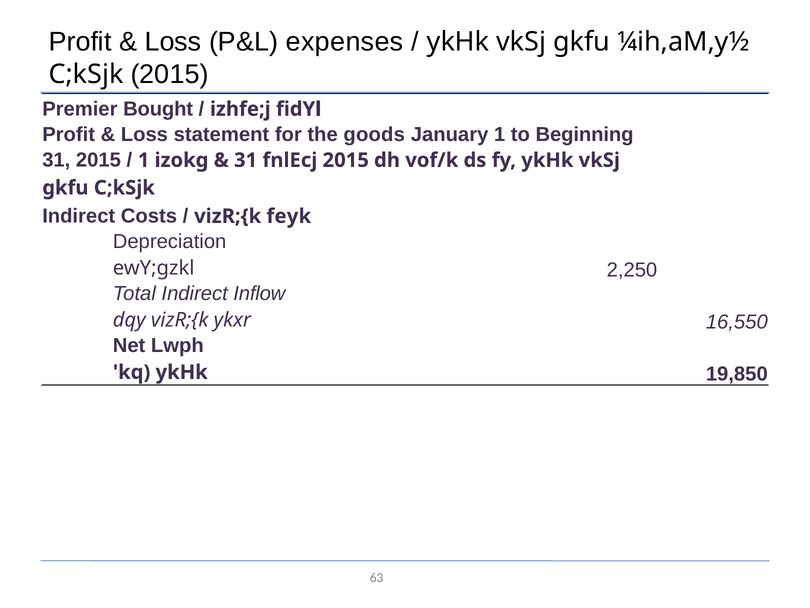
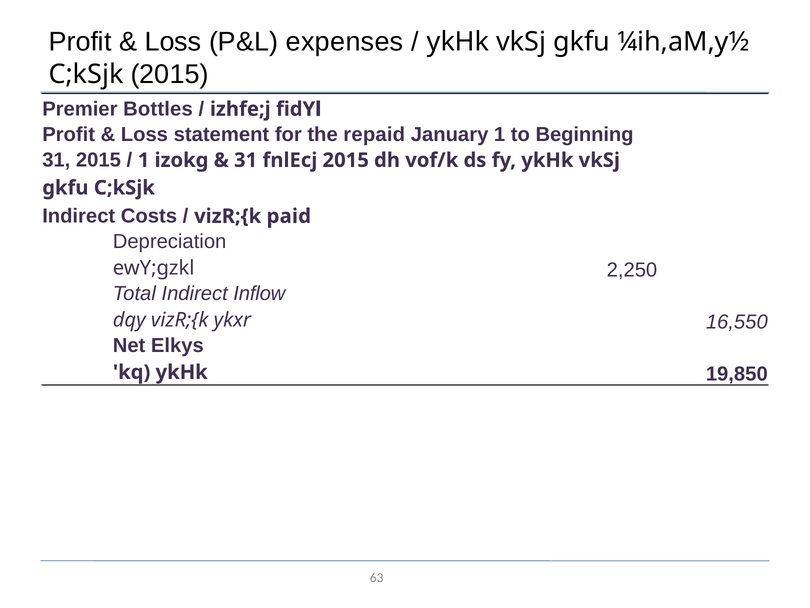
Bought: Bought -> Bottles
goods: goods -> repaid
feyk: feyk -> paid
Lwph: Lwph -> Elkys
